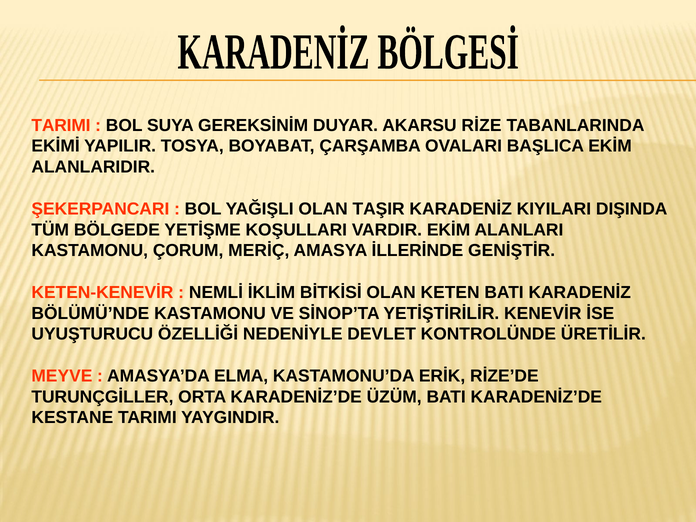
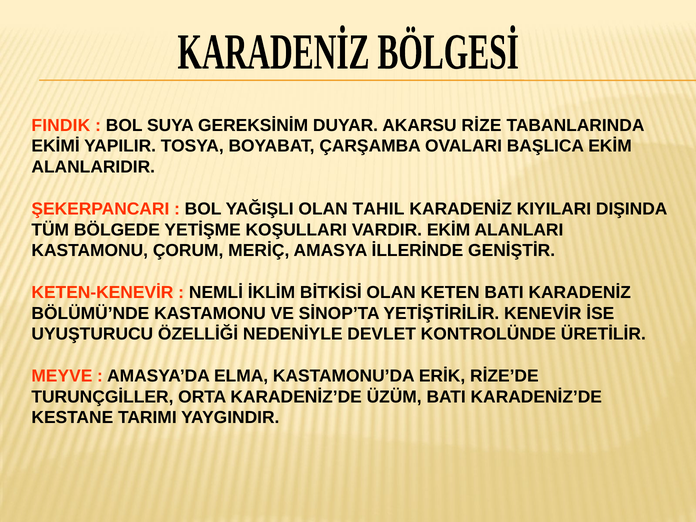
TARIMI at (61, 125): TARIMI -> FINDIK
TAŞIR: TAŞIR -> TAHIL
